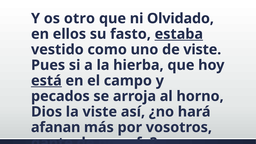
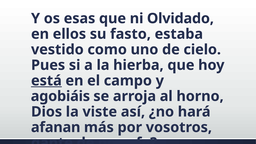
otro: otro -> esas
estaba underline: present -> none
de viste: viste -> cielo
pecados: pecados -> agobiáis
